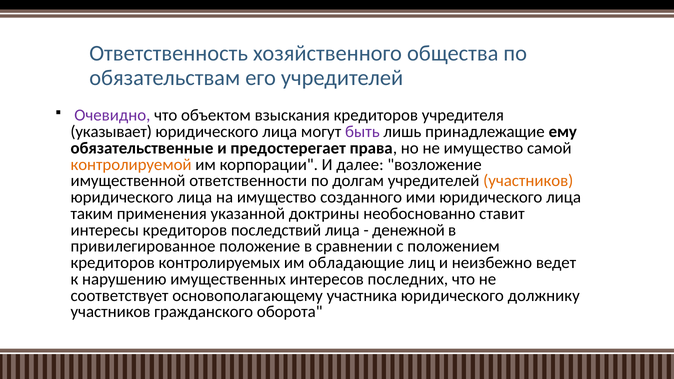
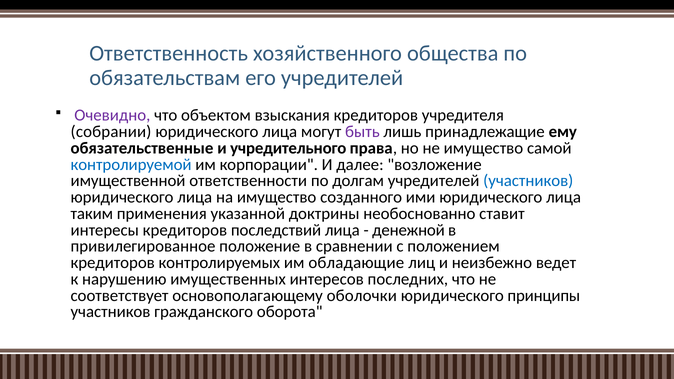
указывает: указывает -> собрании
предостерегает: предостерегает -> учредительного
контролируемой colour: orange -> blue
участников at (528, 181) colour: orange -> blue
участника: участника -> оболочки
должнику: должнику -> принципы
